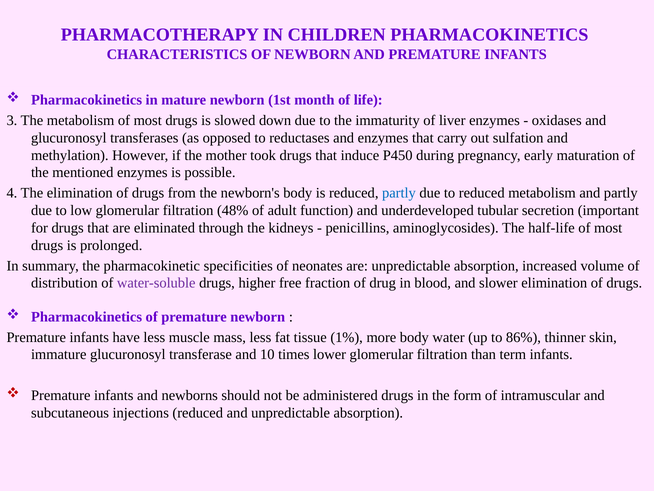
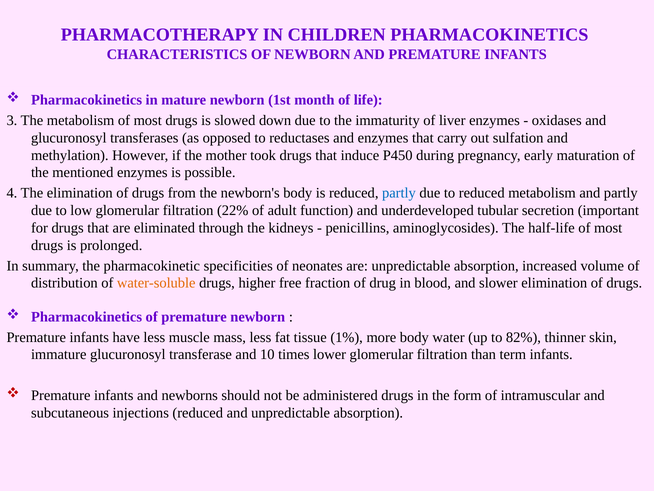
48%: 48% -> 22%
water-soluble colour: purple -> orange
86%: 86% -> 82%
